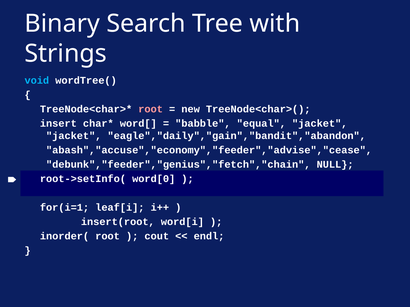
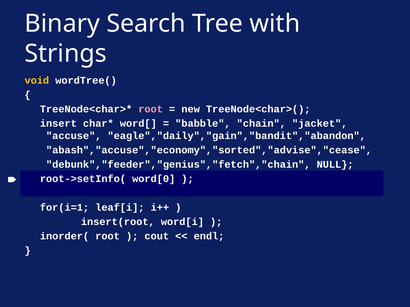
void colour: light blue -> yellow
equal: equal -> chain
jacket at (74, 136): jacket -> accuse
abash","accuse","economy","feeder","advise","cease: abash","accuse","economy","feeder","advise","cease -> abash","accuse","economy","sorted","advise","cease
